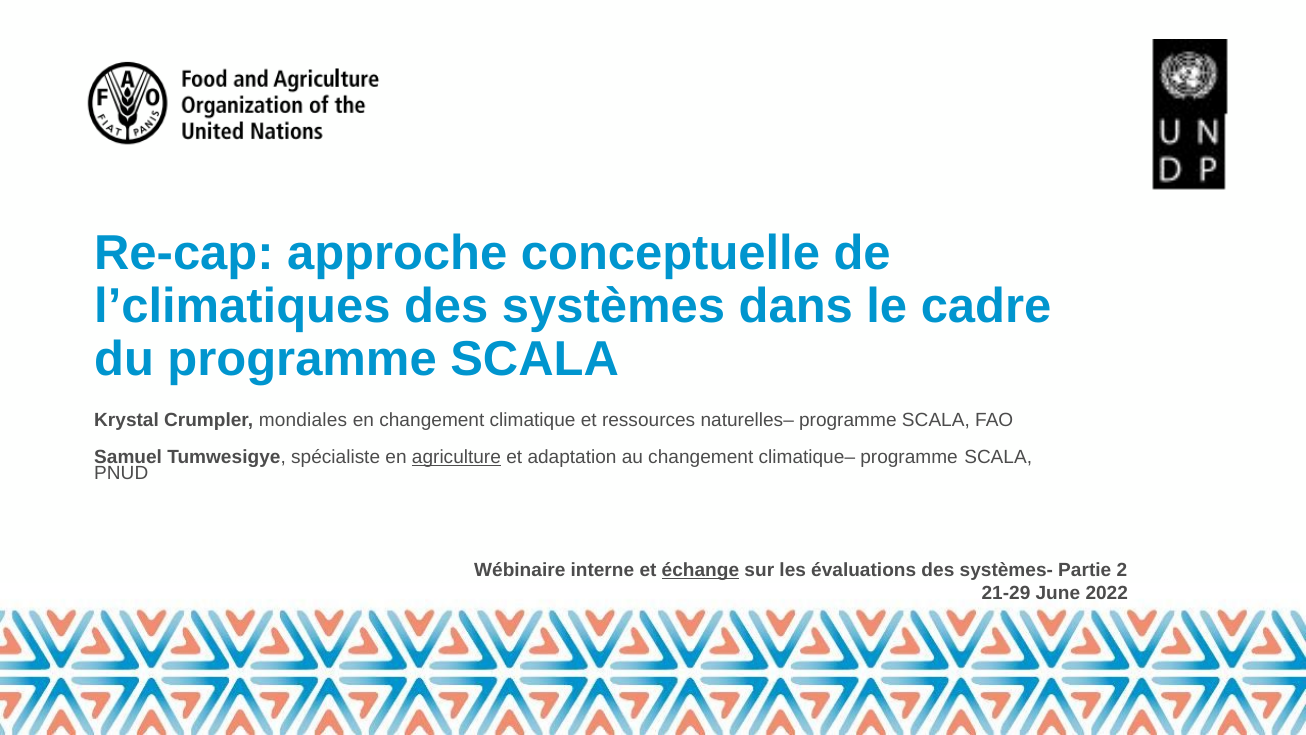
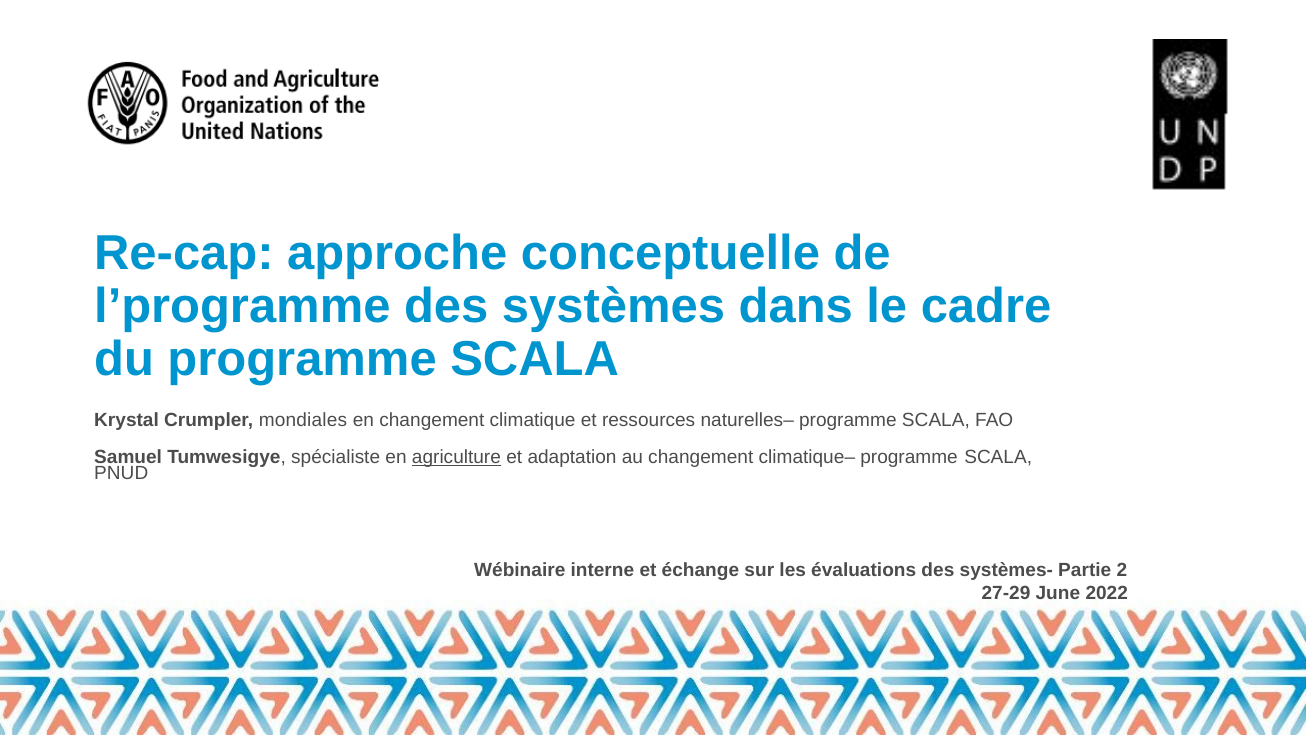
l’climatiques: l’climatiques -> l’programme
échange underline: present -> none
21-29: 21-29 -> 27-29
